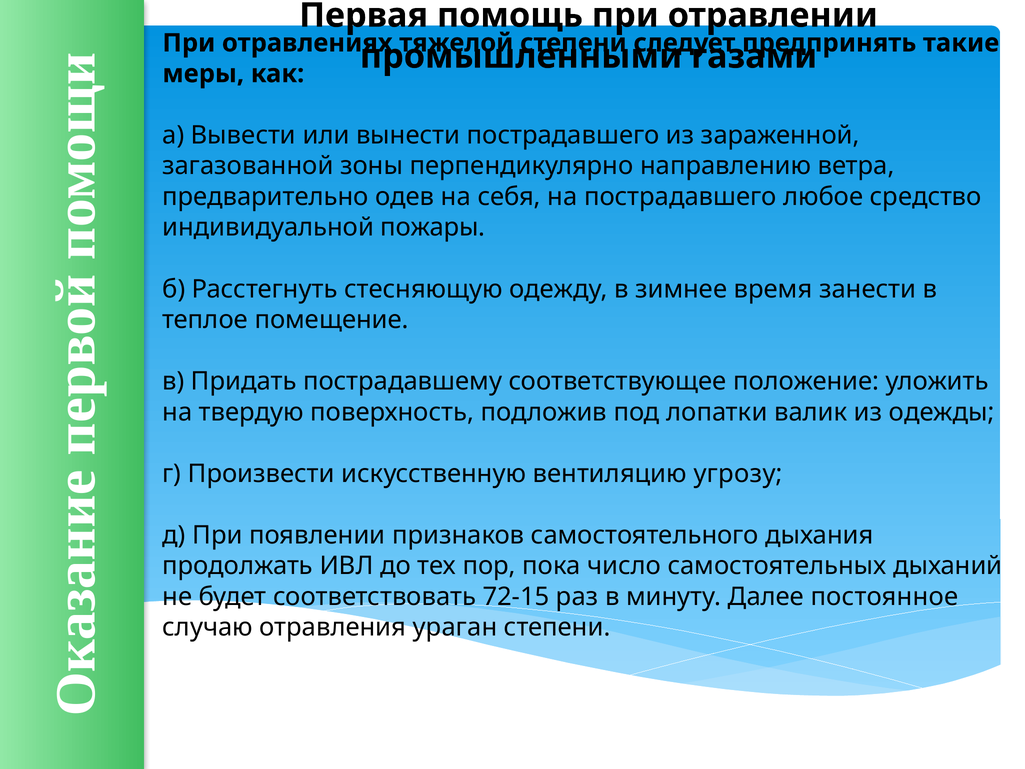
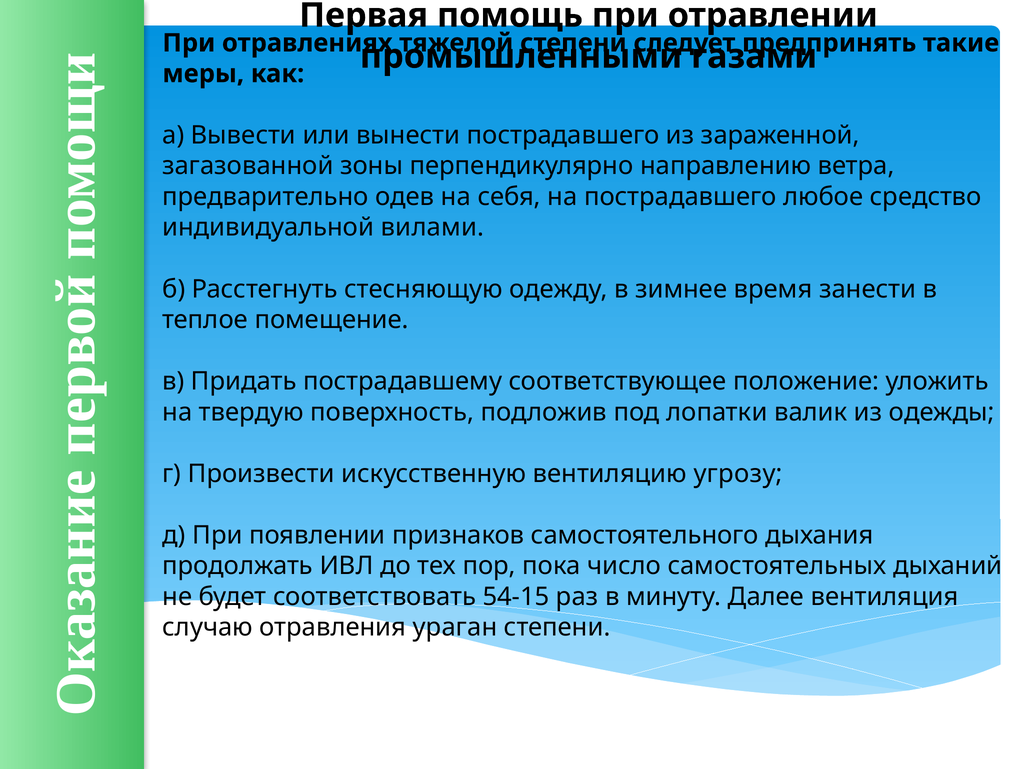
пожары: пожары -> вилами
72-15: 72-15 -> 54-15
постоянное: постоянное -> вентиляция
